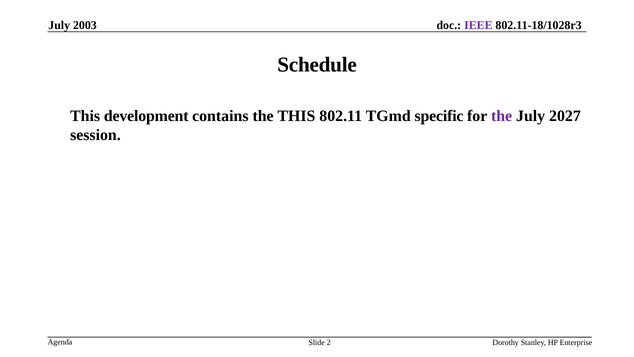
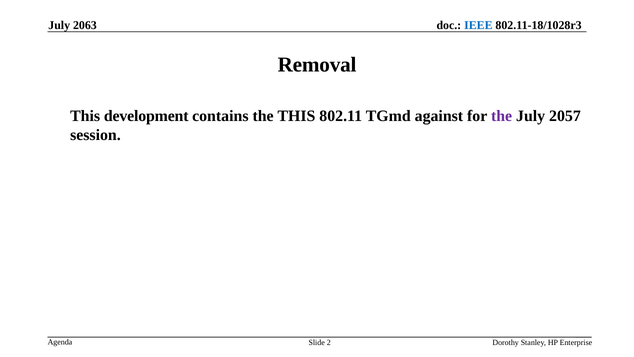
2003: 2003 -> 2063
IEEE colour: purple -> blue
Schedule: Schedule -> Removal
specific: specific -> against
2027: 2027 -> 2057
